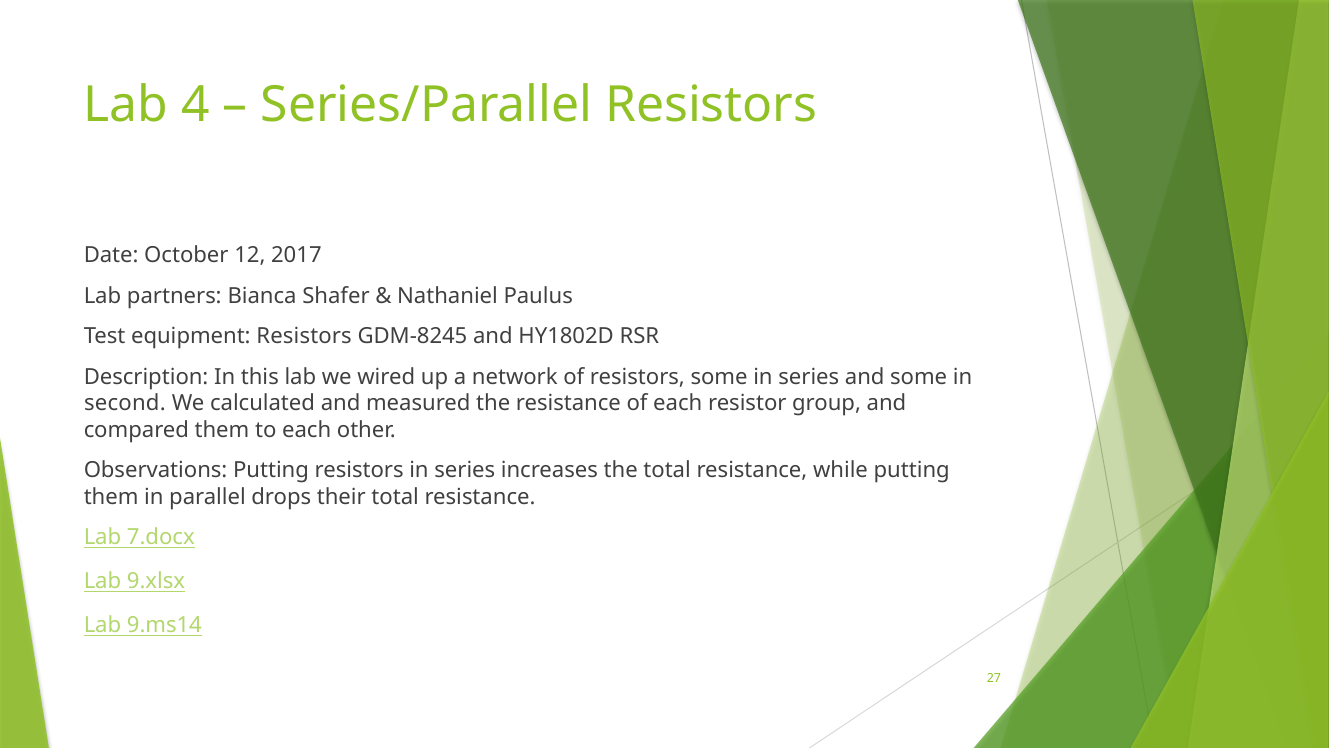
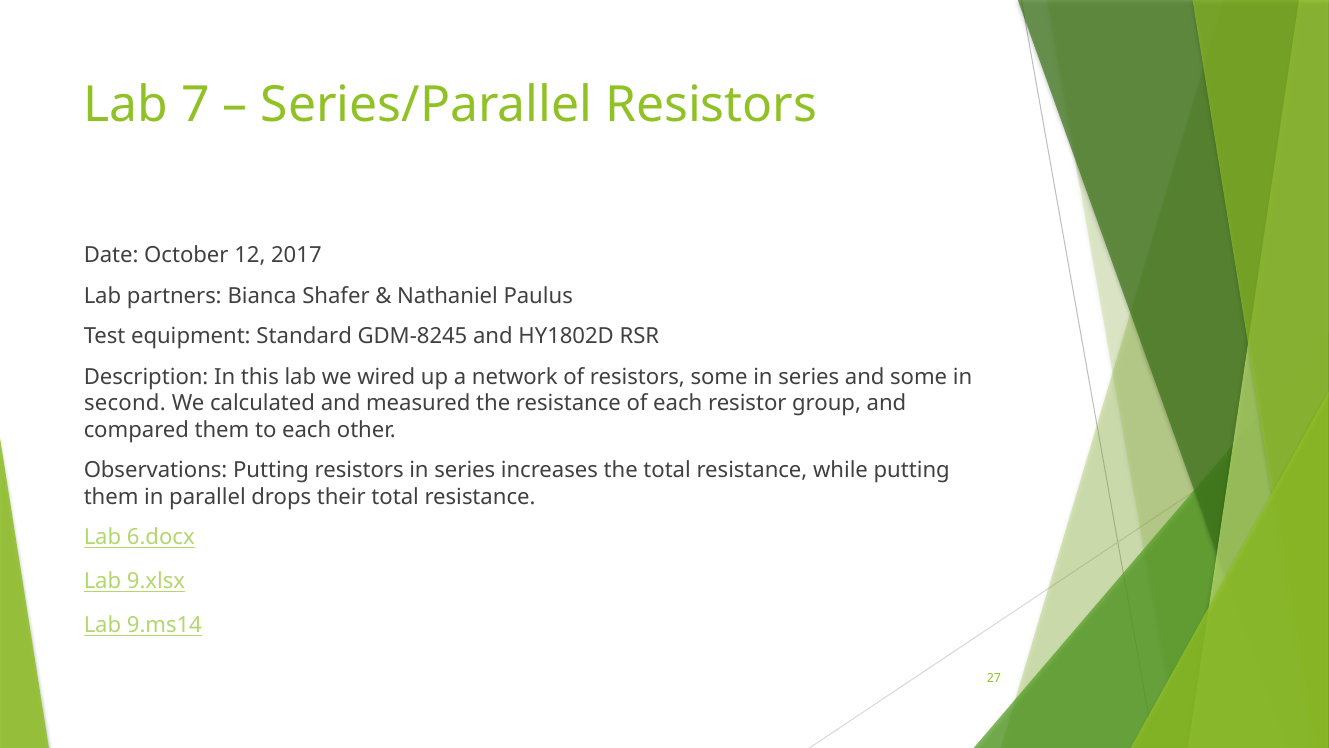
4: 4 -> 7
equipment Resistors: Resistors -> Standard
7.docx: 7.docx -> 6.docx
